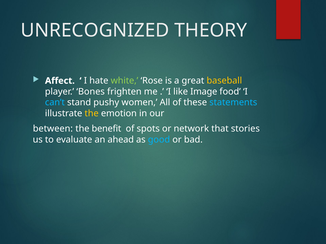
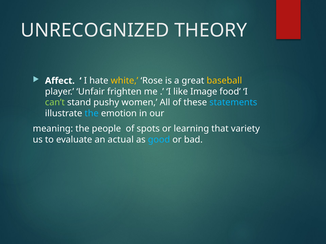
white colour: light green -> yellow
Bones: Bones -> Unfair
can’t colour: light blue -> light green
the at (92, 114) colour: yellow -> light blue
between: between -> meaning
benefit: benefit -> people
network: network -> learning
stories: stories -> variety
ahead: ahead -> actual
